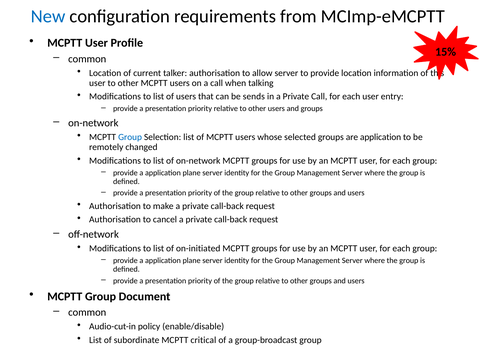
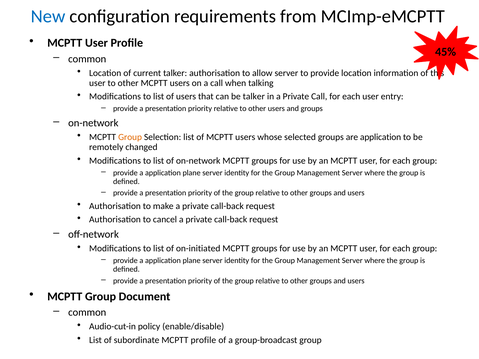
15%: 15% -> 45%
be sends: sends -> talker
Group at (130, 137) colour: blue -> orange
MCPTT critical: critical -> profile
